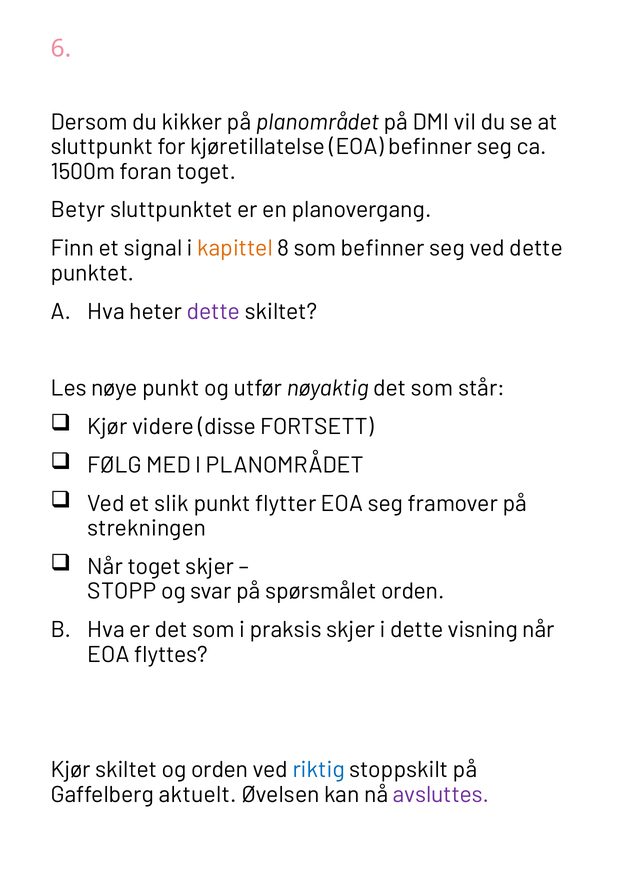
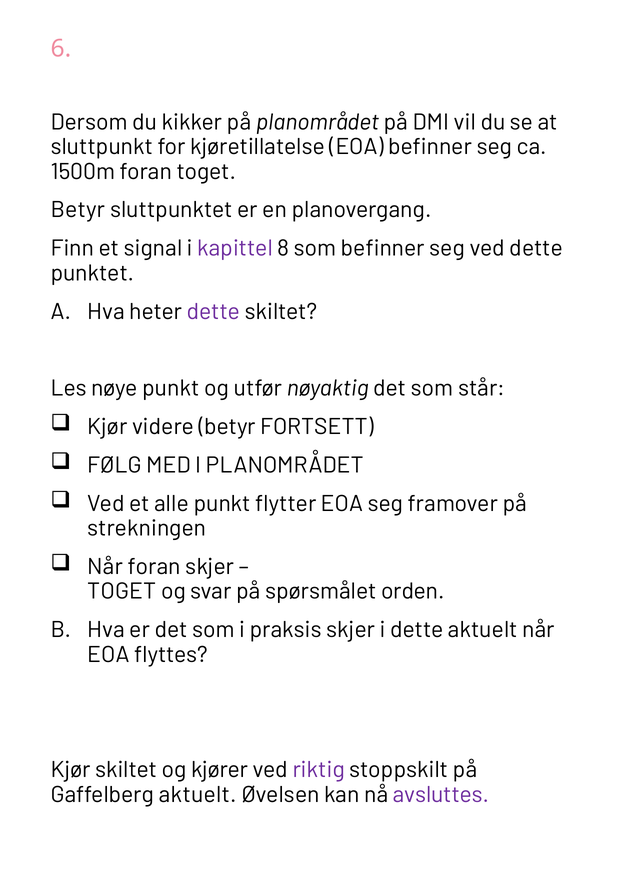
kapittel colour: orange -> purple
videre disse: disse -> betyr
slik: slik -> alle
Når toget: toget -> foran
STOPP at (122, 591): STOPP -> TOGET
dette visning: visning -> aktuelt
og orden: orden -> kjører
riktig colour: blue -> purple
